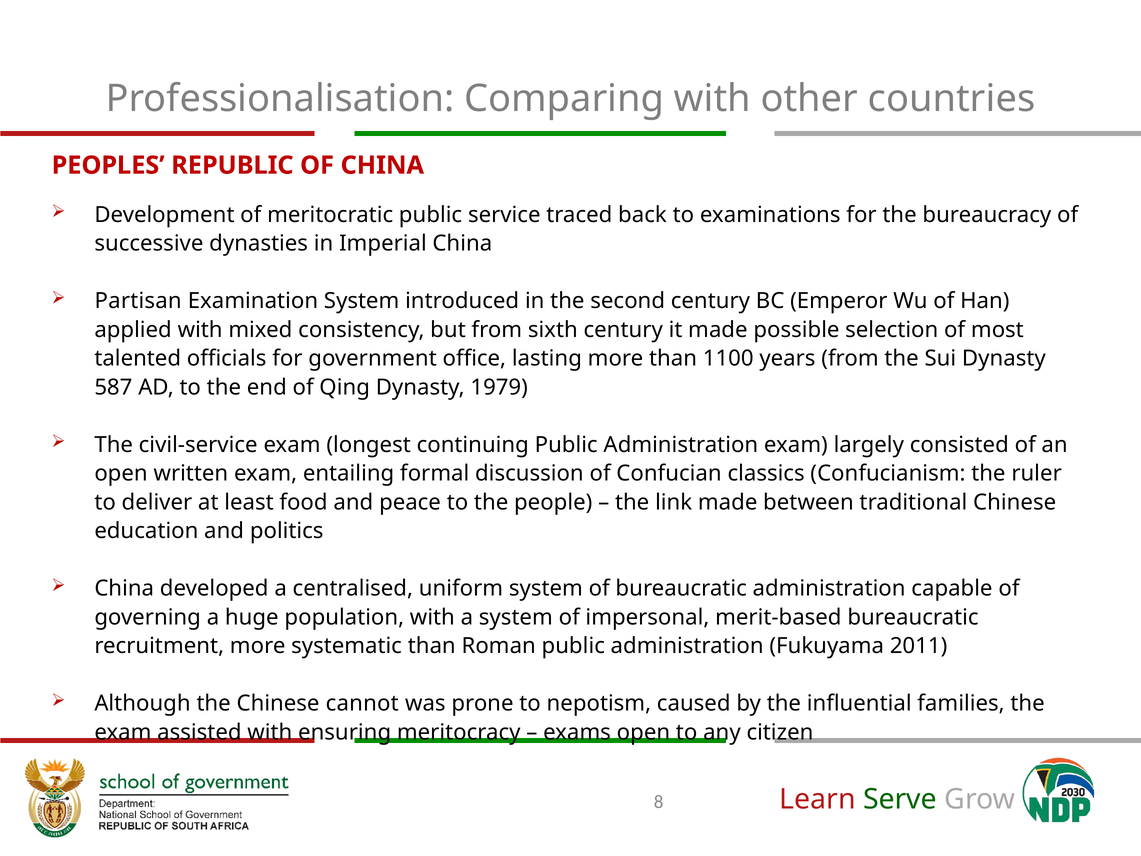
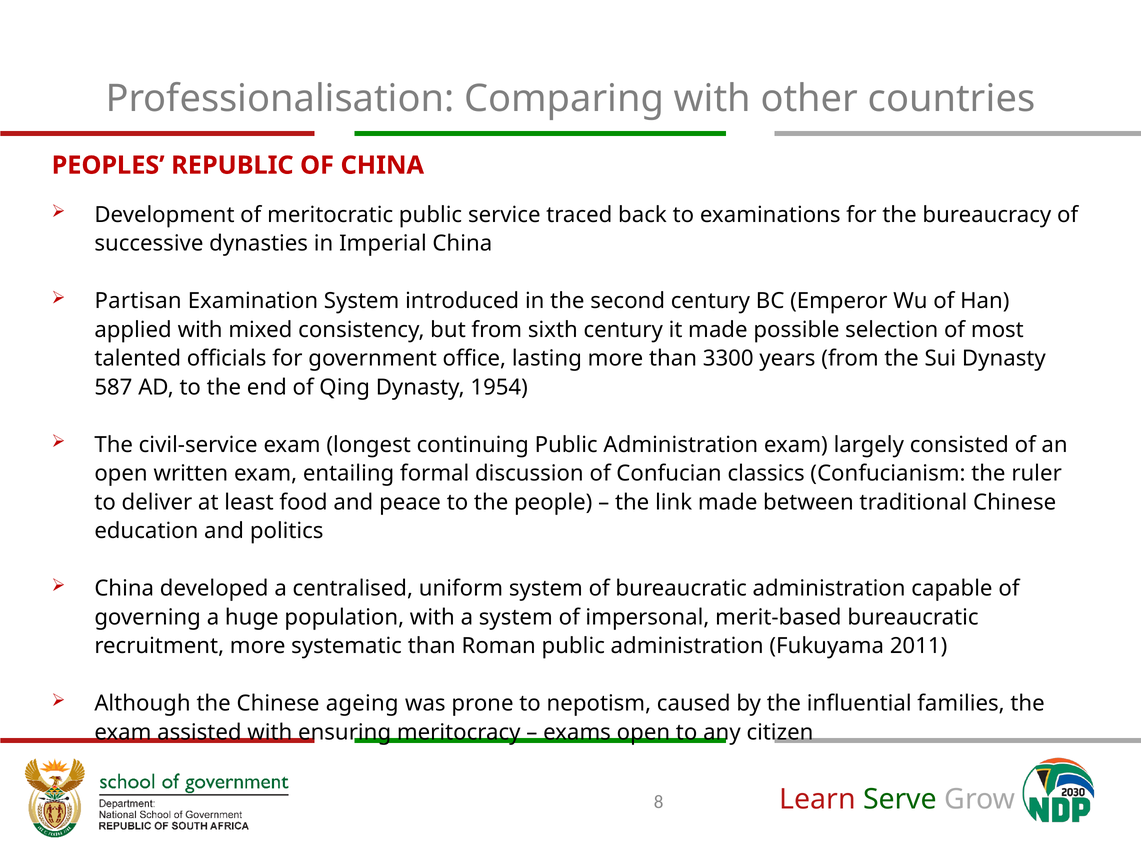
1100: 1100 -> 3300
1979: 1979 -> 1954
cannot: cannot -> ageing
